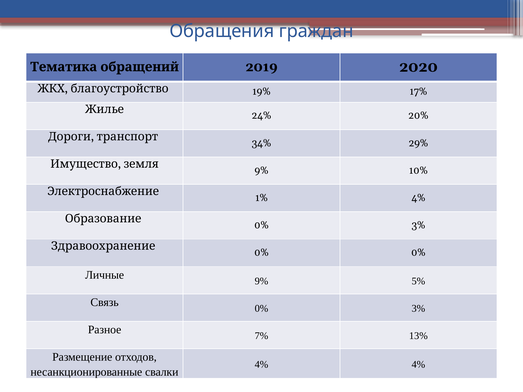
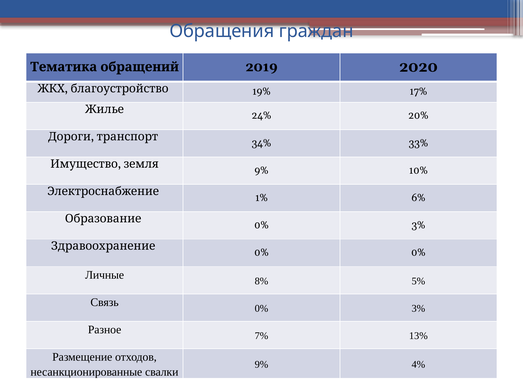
29%: 29% -> 33%
1% 4%: 4% -> 6%
9% at (262, 281): 9% -> 8%
4% at (262, 365): 4% -> 9%
